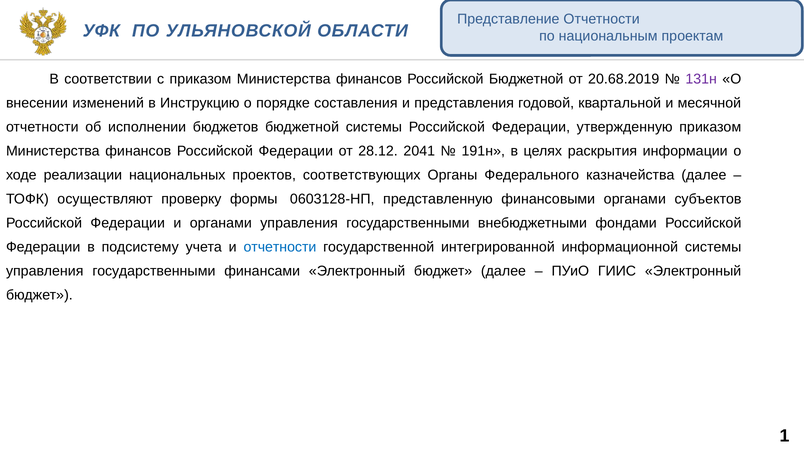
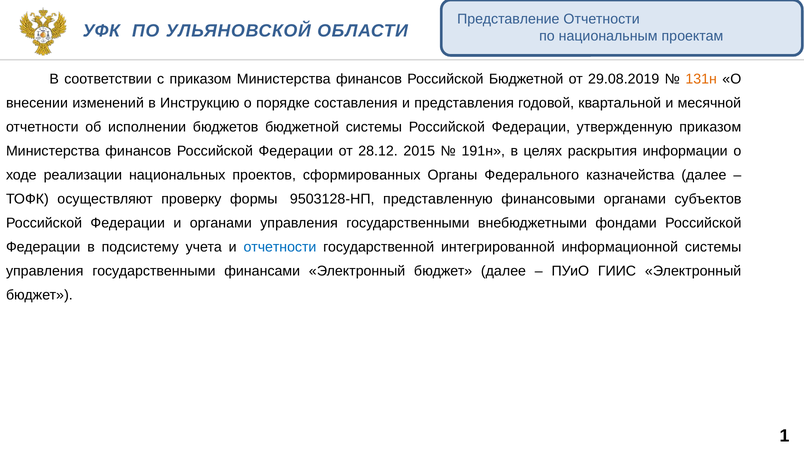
20.68.2019: 20.68.2019 -> 29.08.2019
131н colour: purple -> orange
2041: 2041 -> 2015
соответствующих: соответствующих -> сформированных
0603128-НП: 0603128-НП -> 9503128-НП
